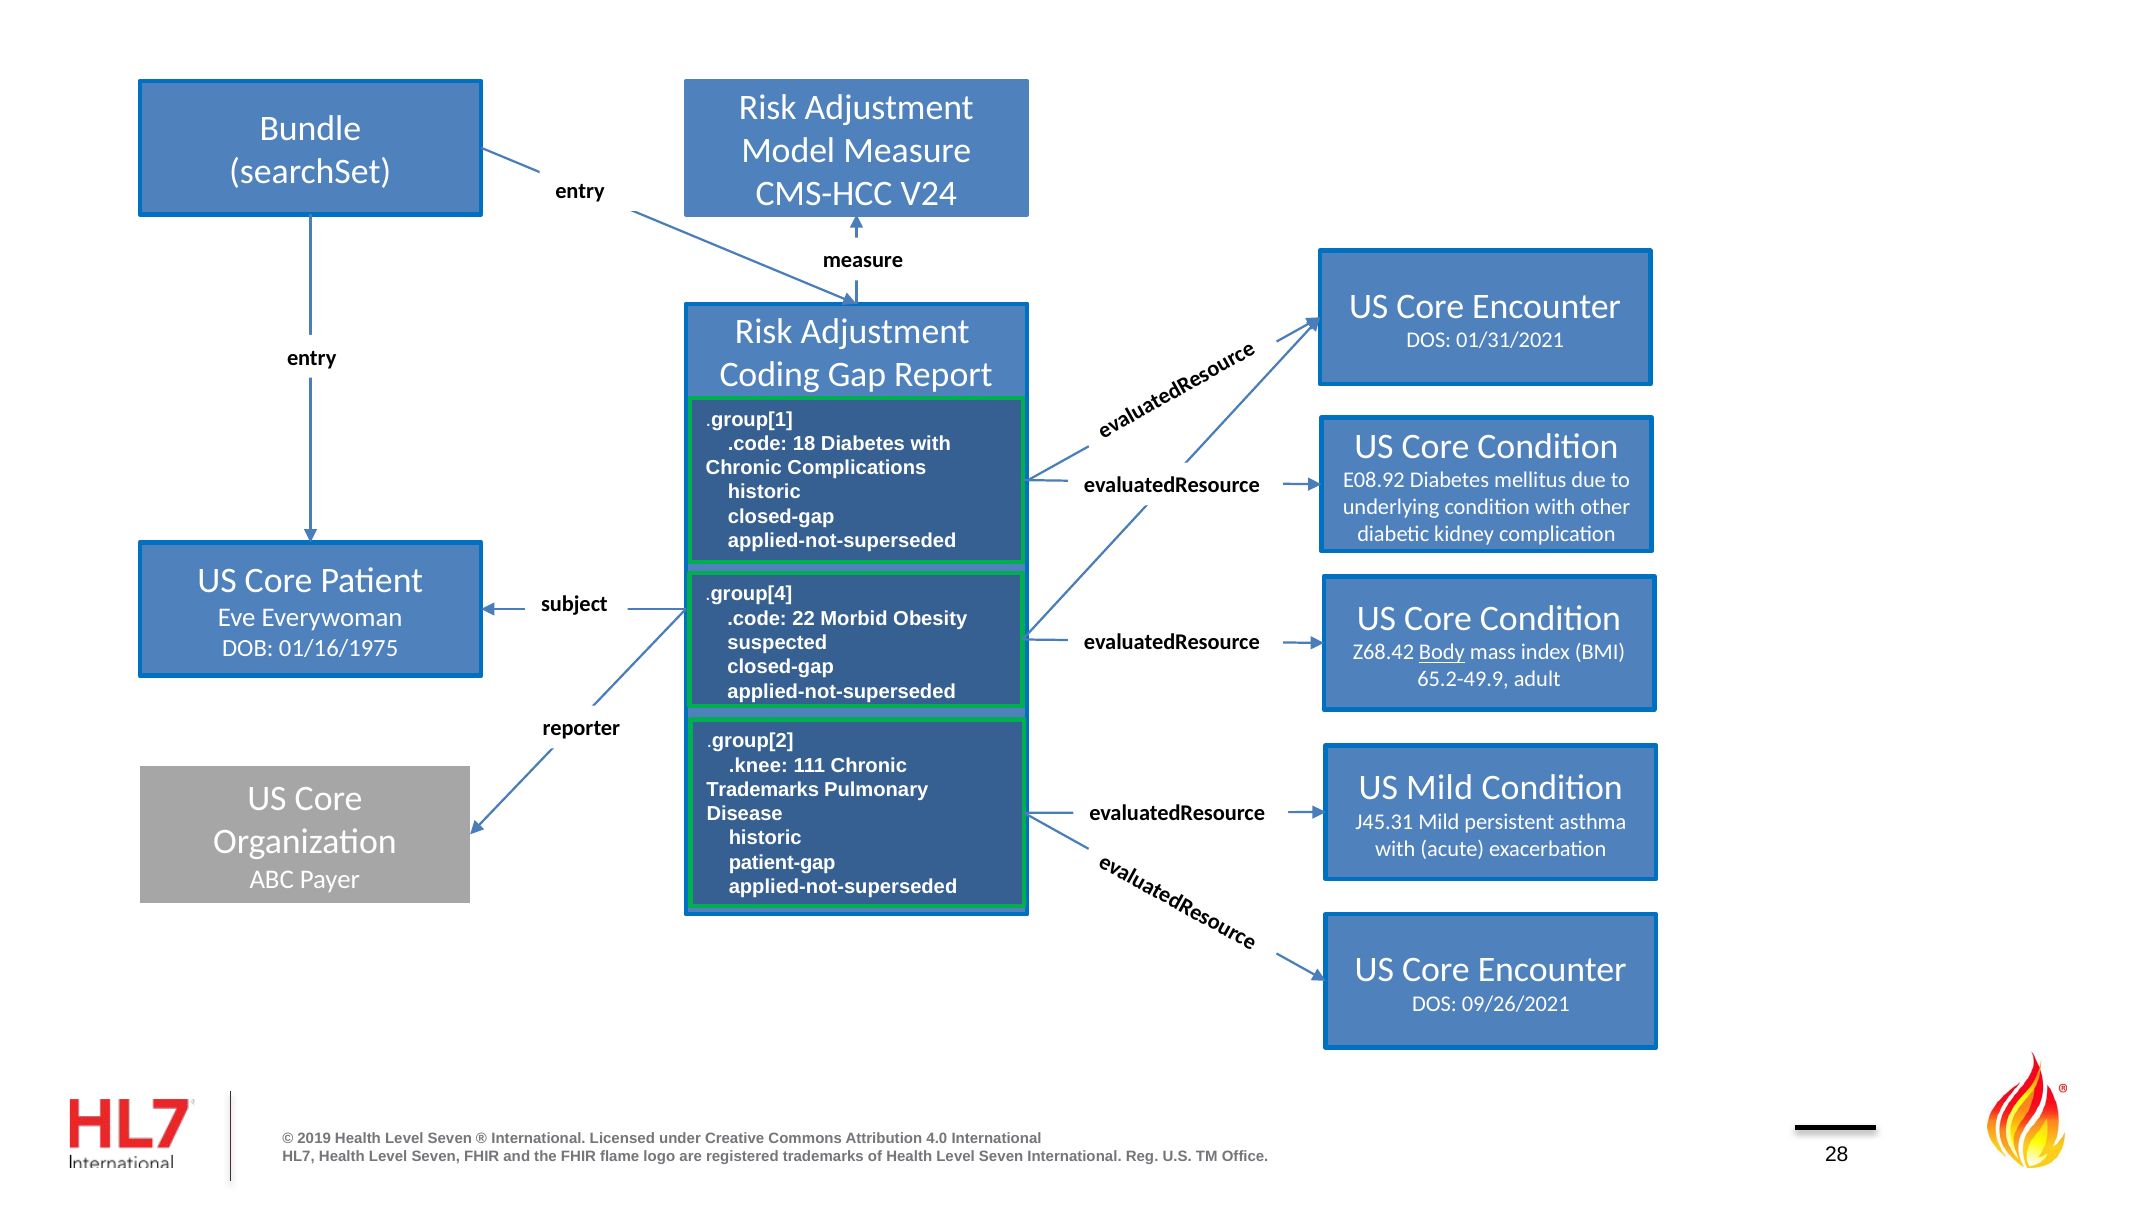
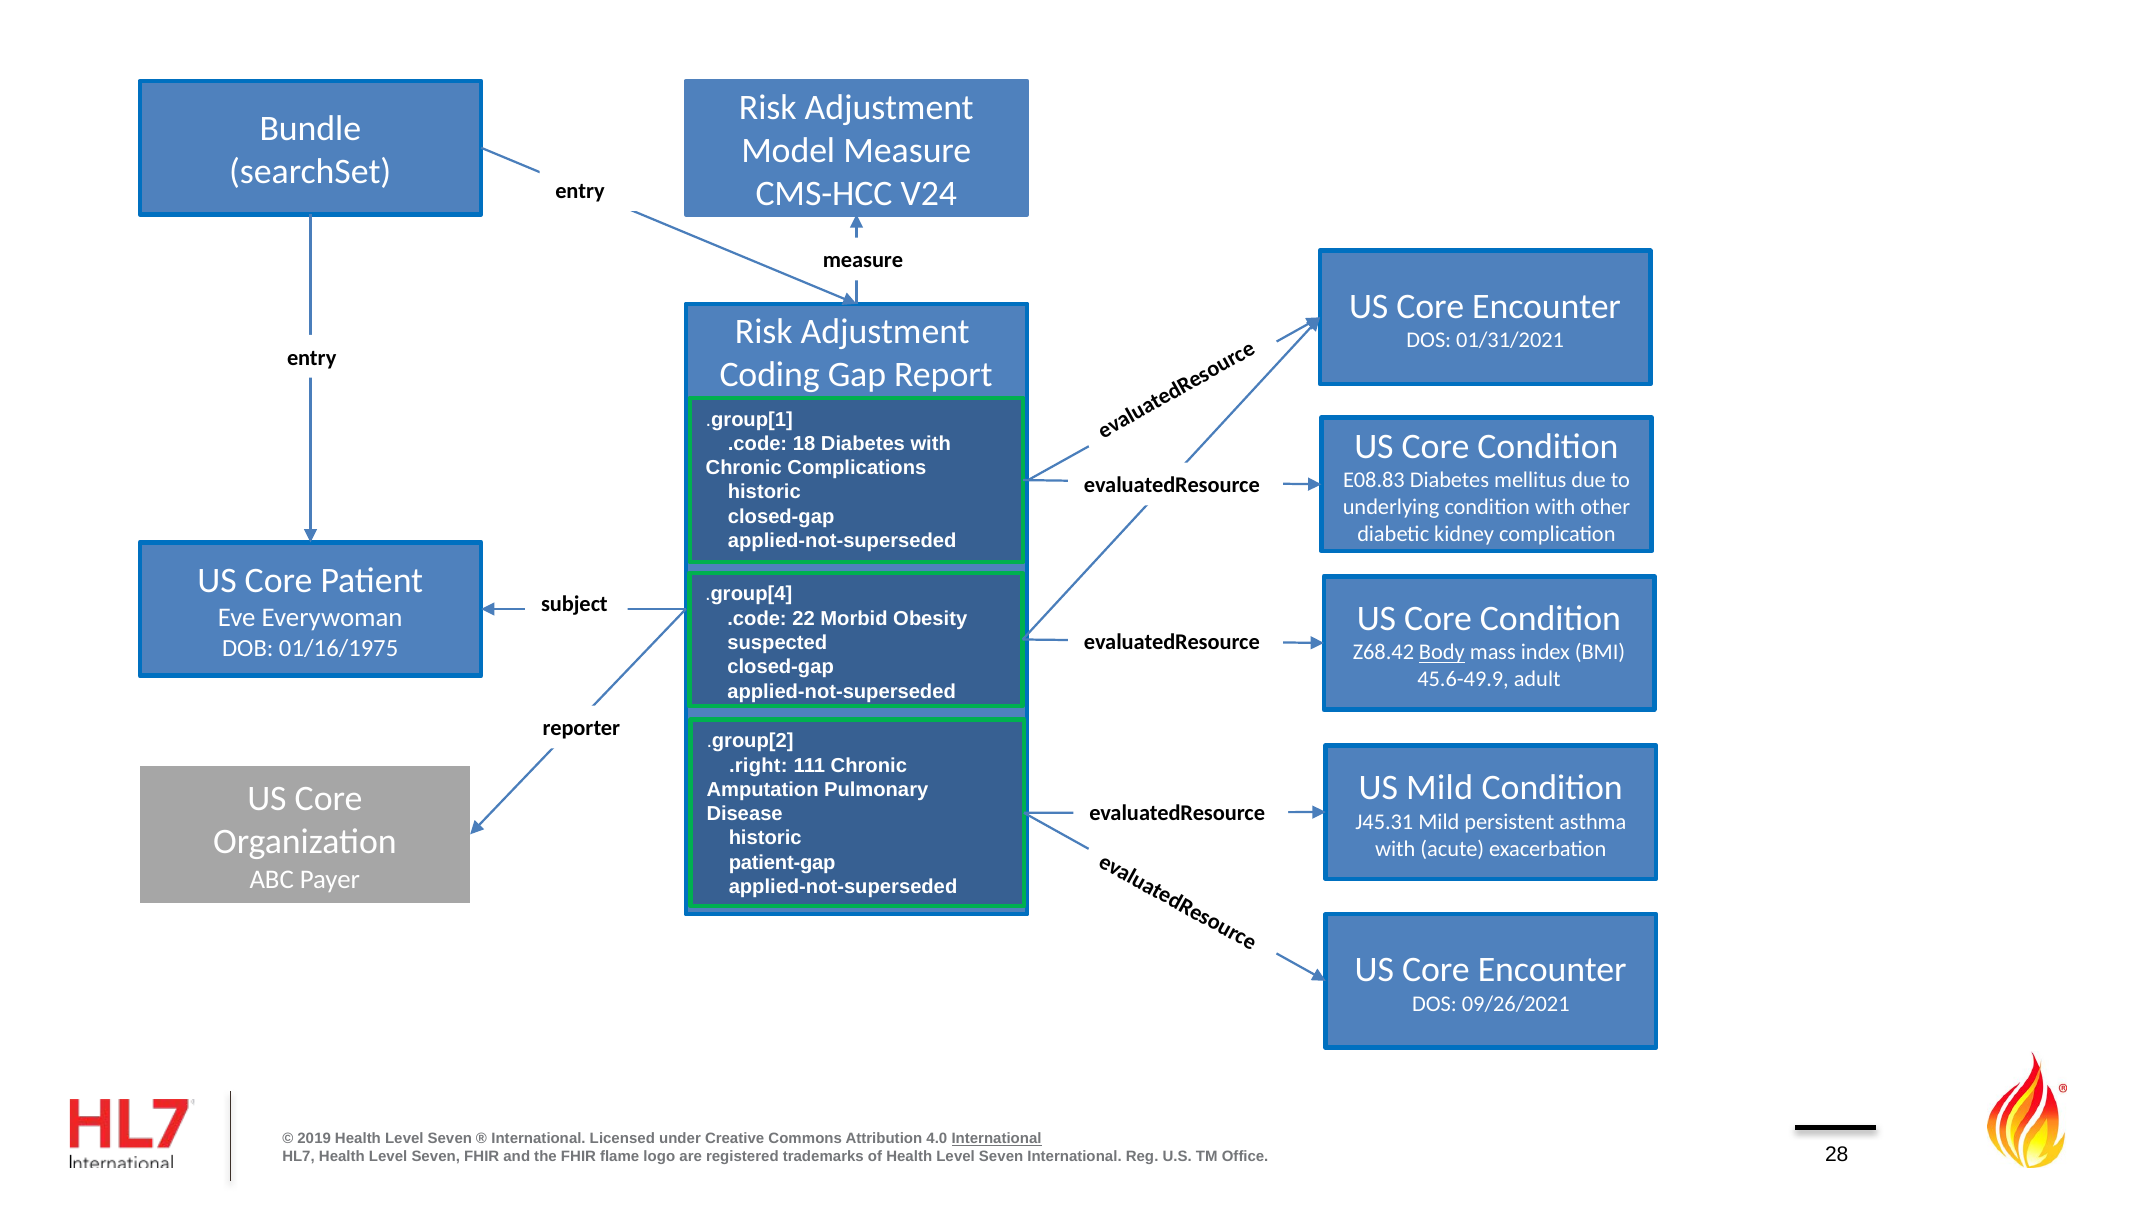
E08.92: E08.92 -> E08.83
65.2-49.9: 65.2-49.9 -> 45.6-49.9
.knee: .knee -> .right
Trademarks at (763, 790): Trademarks -> Amputation
International at (997, 1139) underline: none -> present
